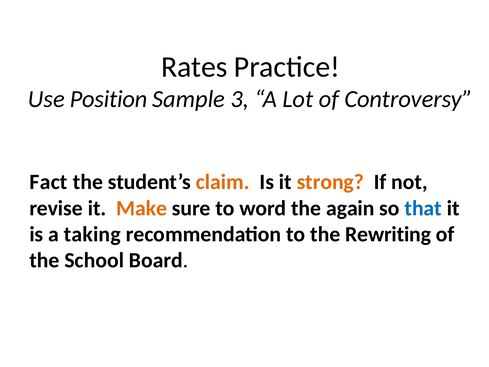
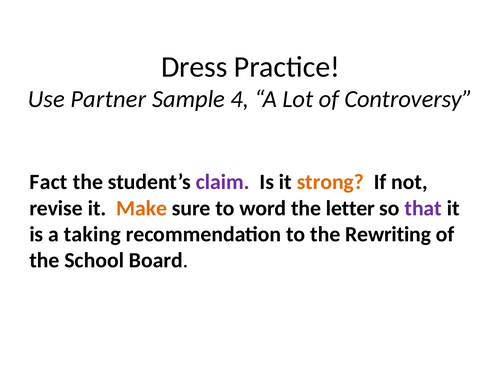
Rates: Rates -> Dress
Position: Position -> Partner
3: 3 -> 4
claim colour: orange -> purple
again: again -> letter
that colour: blue -> purple
